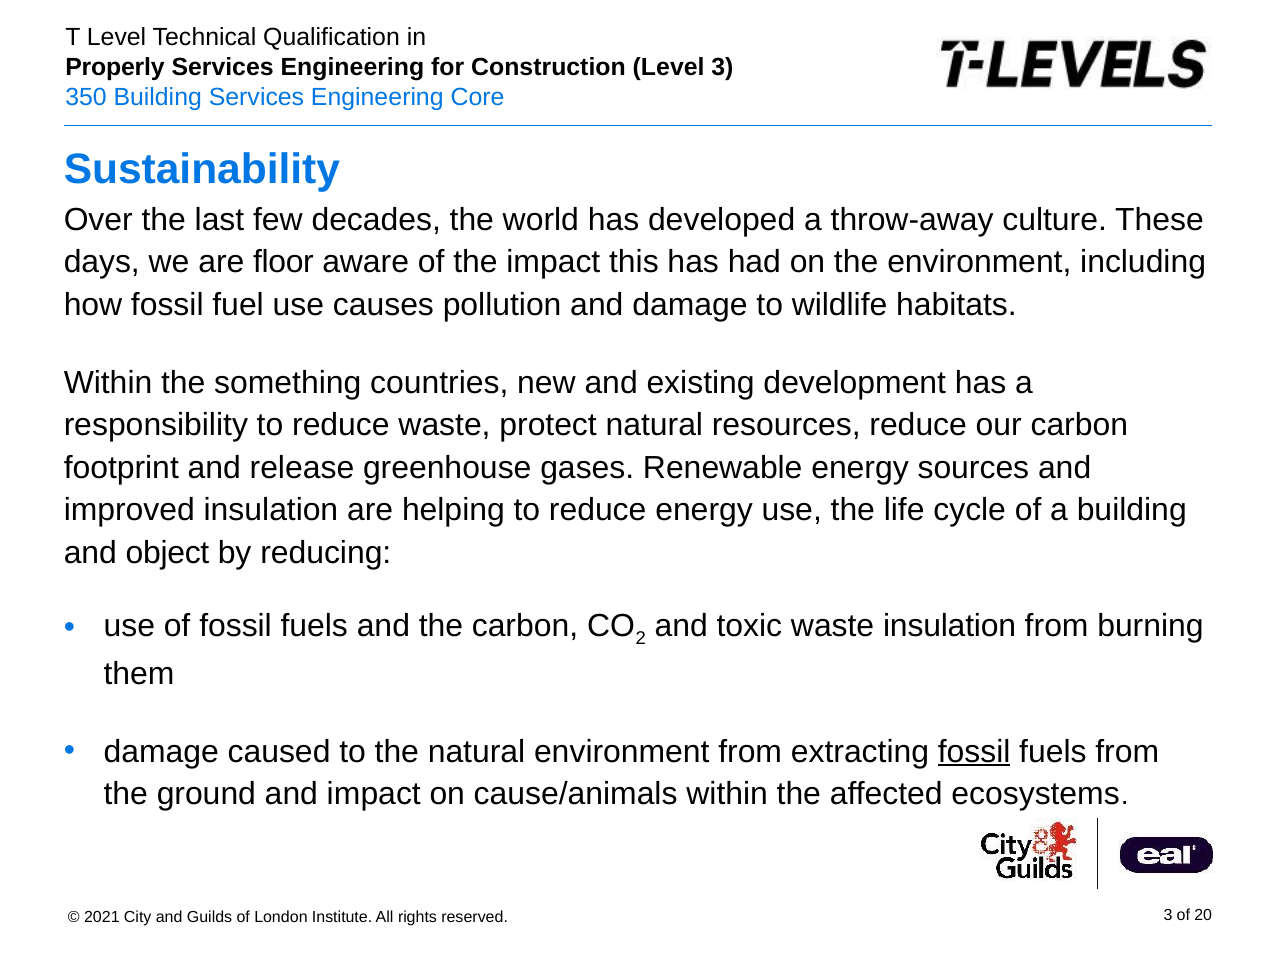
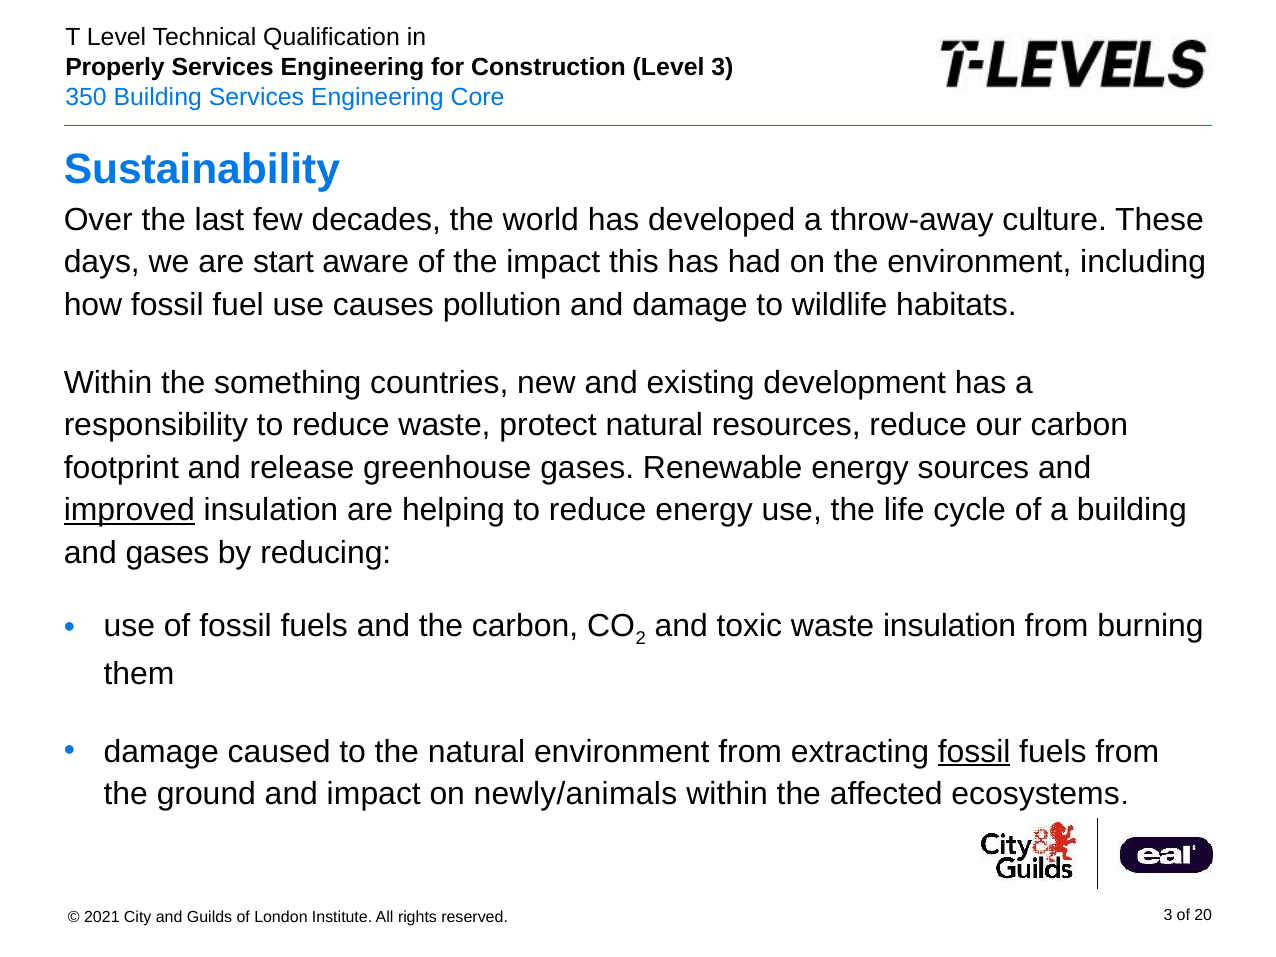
floor: floor -> start
improved underline: none -> present
and object: object -> gases
cause/animals: cause/animals -> newly/animals
